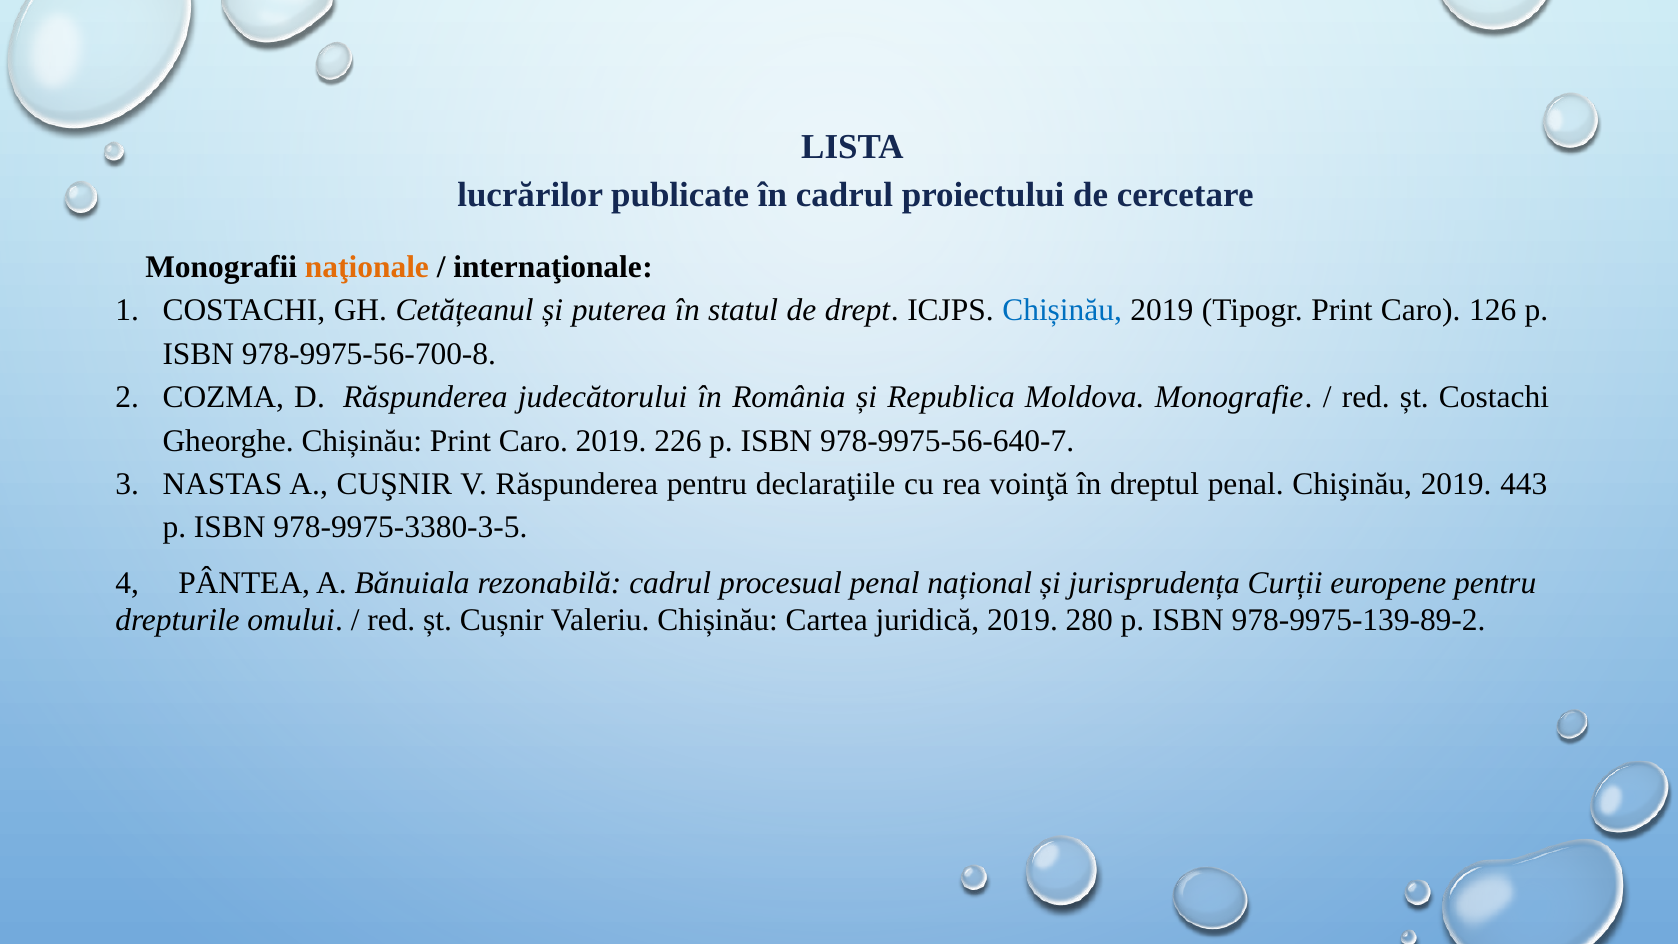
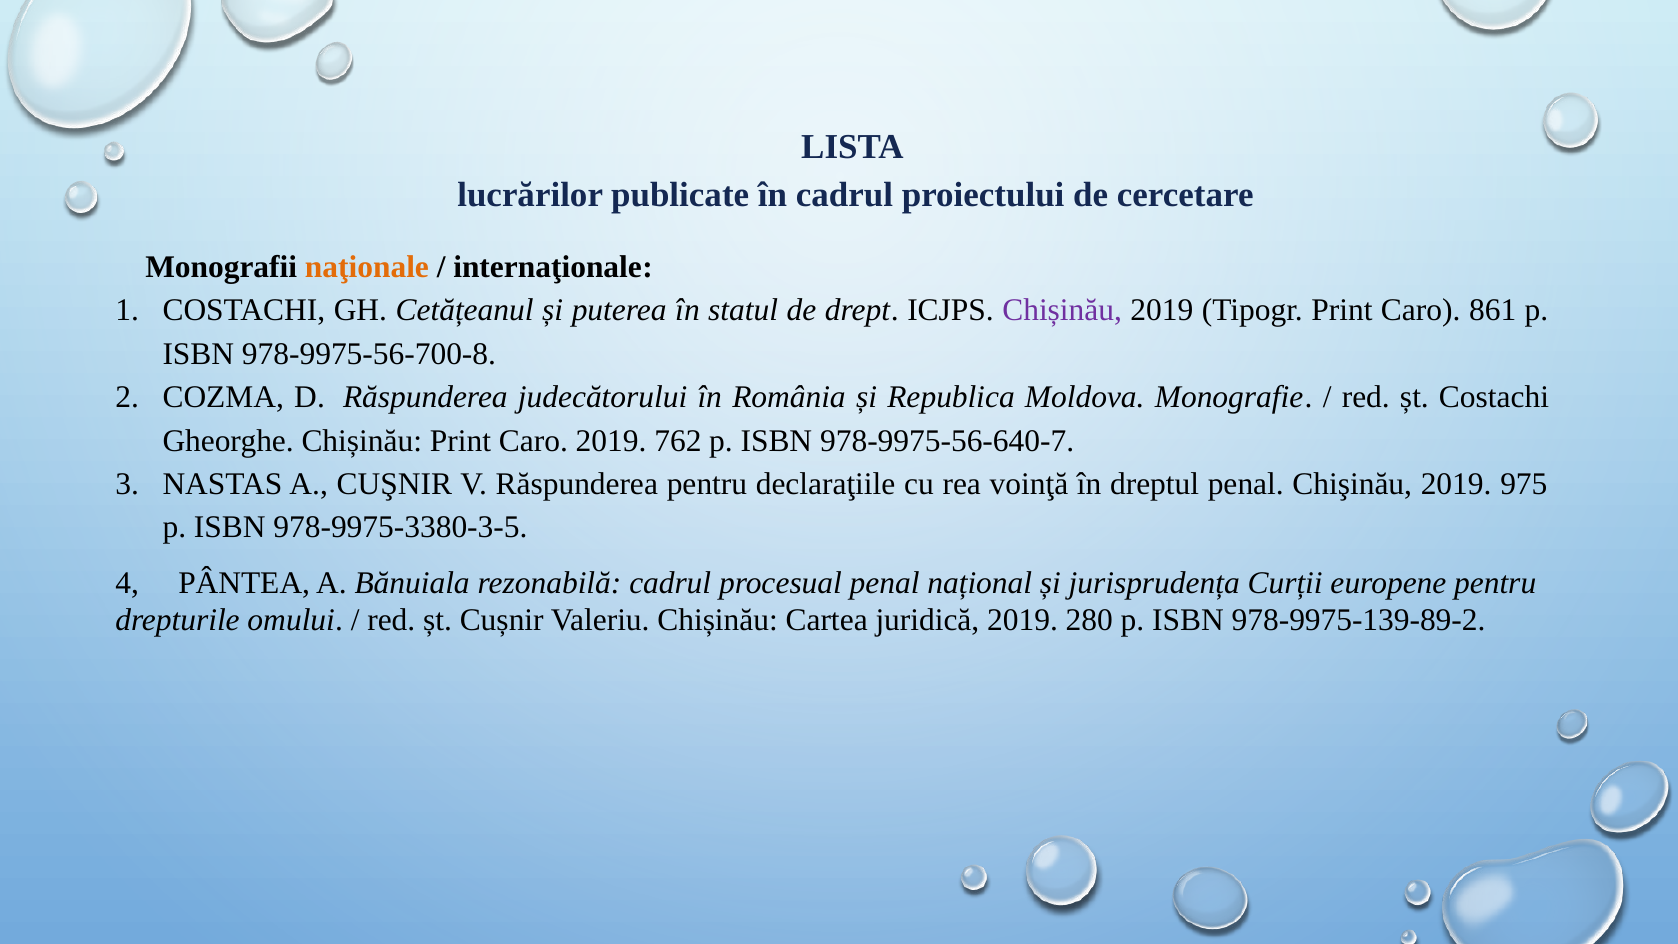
Chișinău at (1062, 310) colour: blue -> purple
126: 126 -> 861
226: 226 -> 762
443: 443 -> 975
